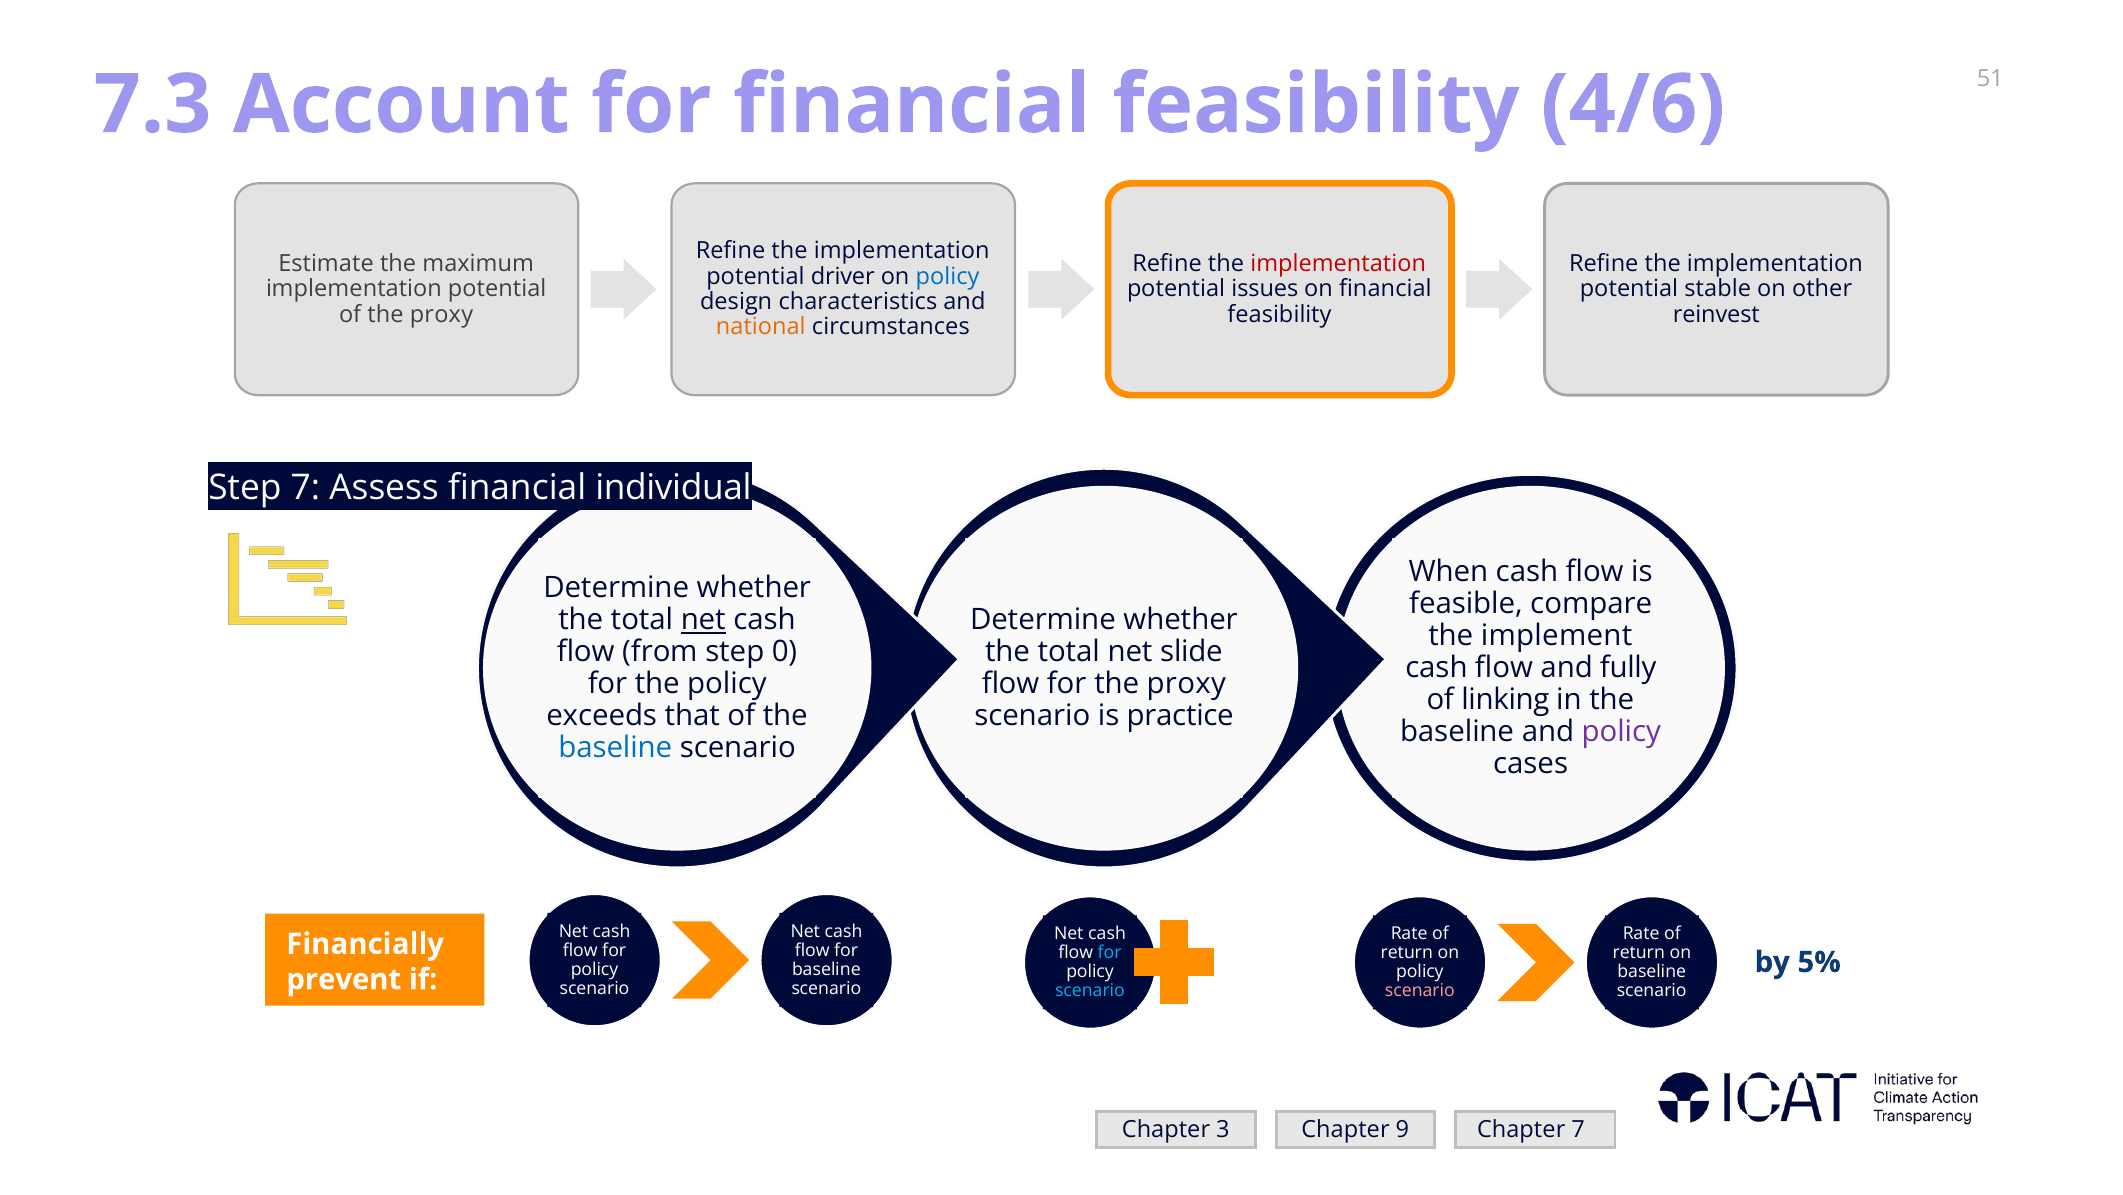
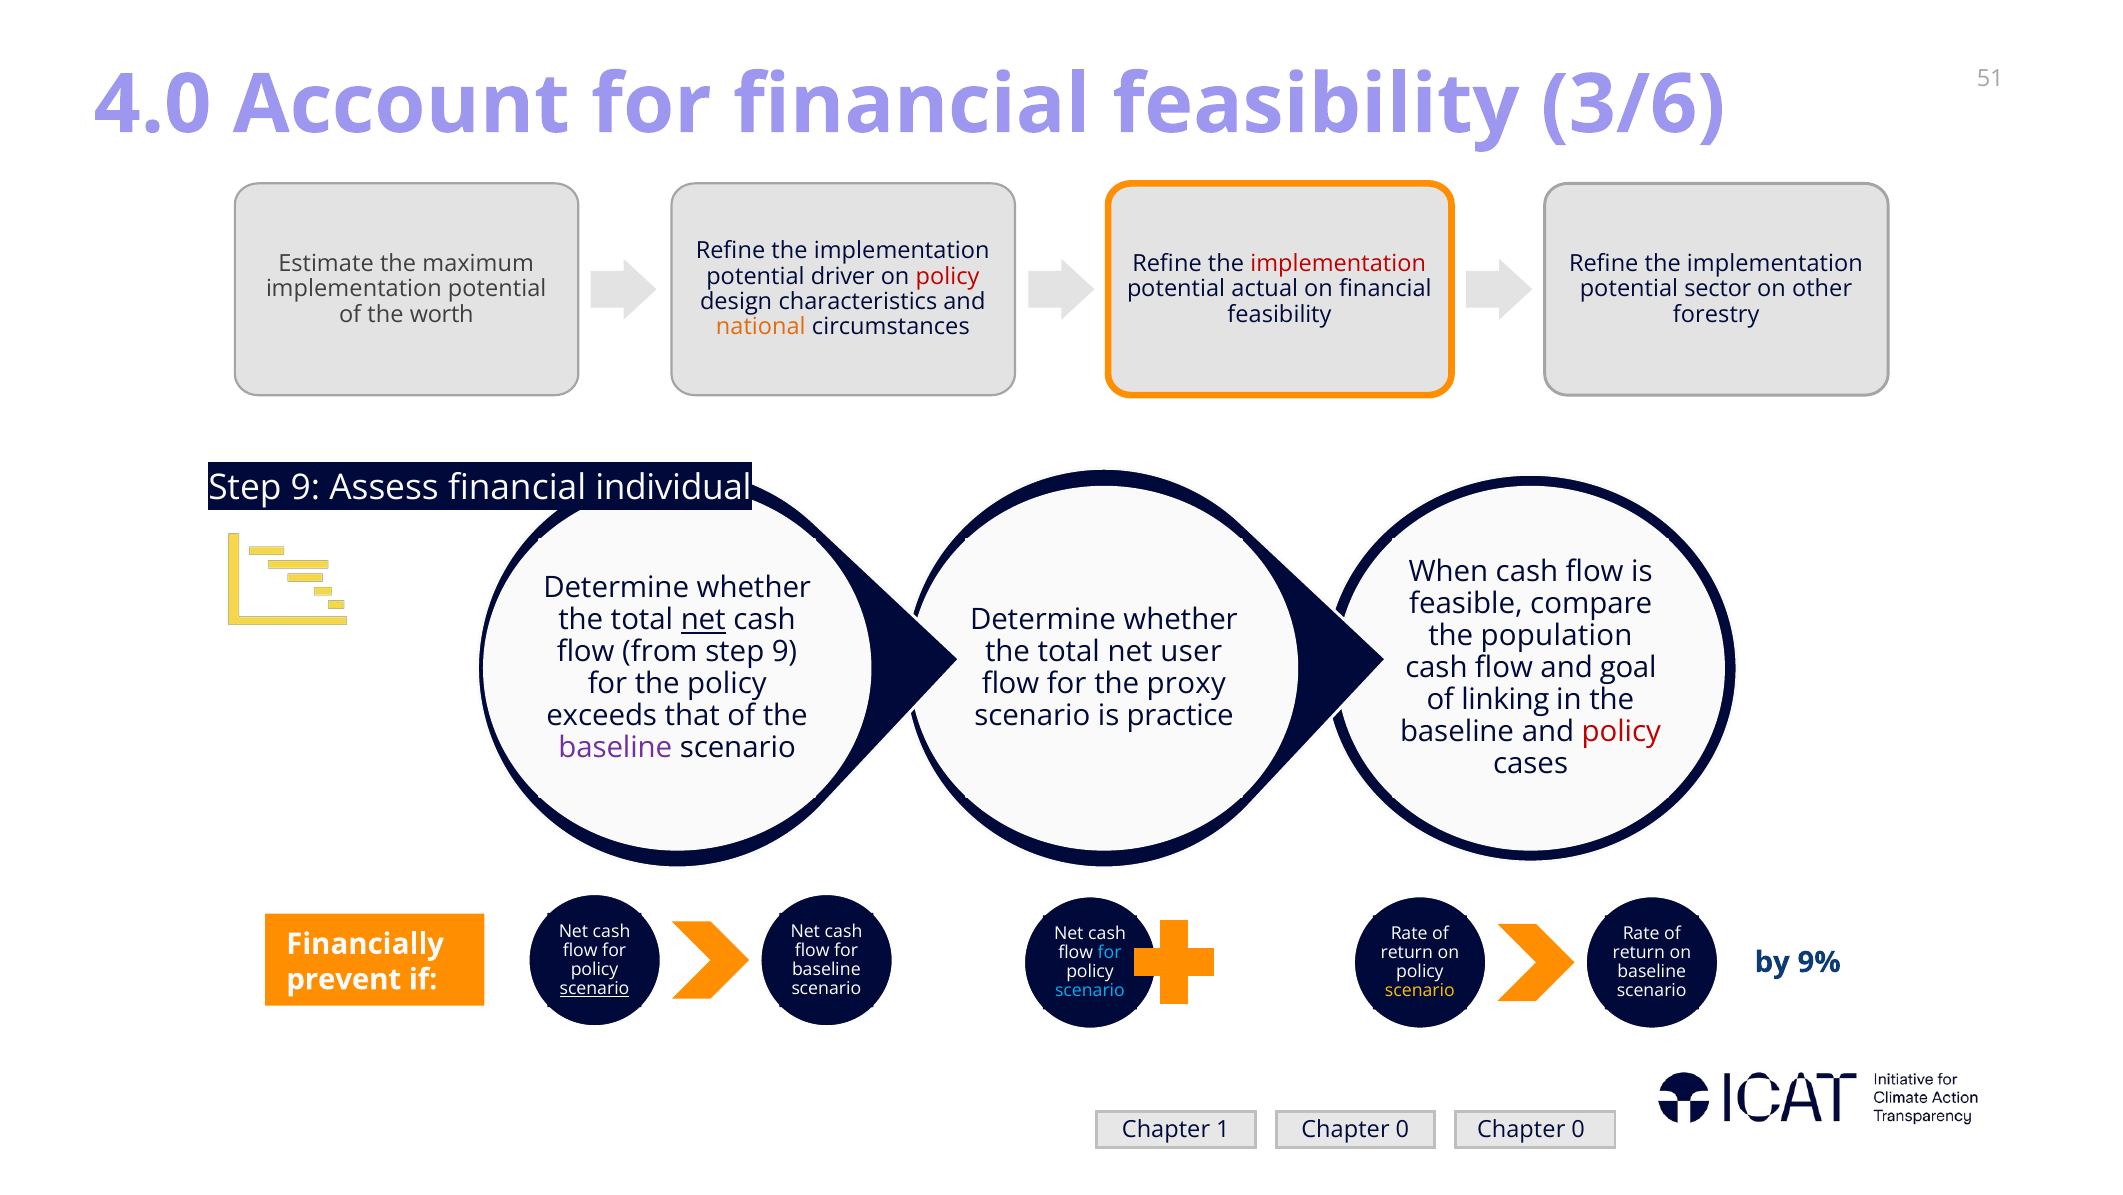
7.3: 7.3 -> 4.0
4/6: 4/6 -> 3/6
policy at (948, 276) colour: blue -> red
issues: issues -> actual
stable: stable -> sector
of the proxy: proxy -> worth
reinvest: reinvest -> forestry
7 at (305, 488): 7 -> 9
implement: implement -> population
from step 0: 0 -> 9
slide: slide -> user
fully: fully -> goal
policy at (1621, 731) colour: purple -> red
baseline at (615, 747) colour: blue -> purple
5%: 5% -> 9%
scenario at (594, 988) underline: none -> present
scenario at (1420, 990) colour: pink -> yellow
3: 3 -> 1
9 at (1402, 1129): 9 -> 0
7 at (1578, 1129): 7 -> 0
